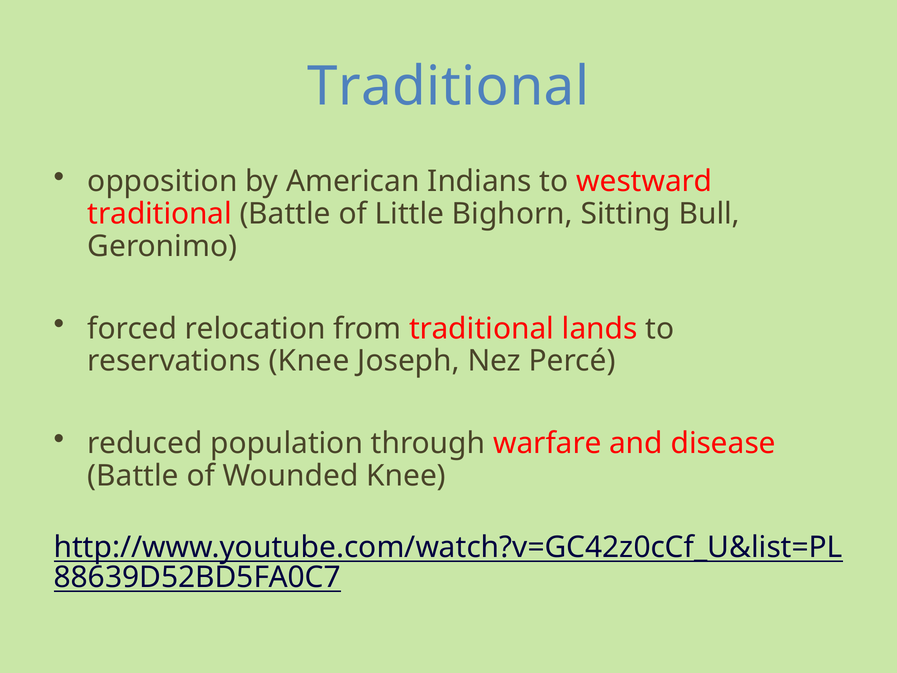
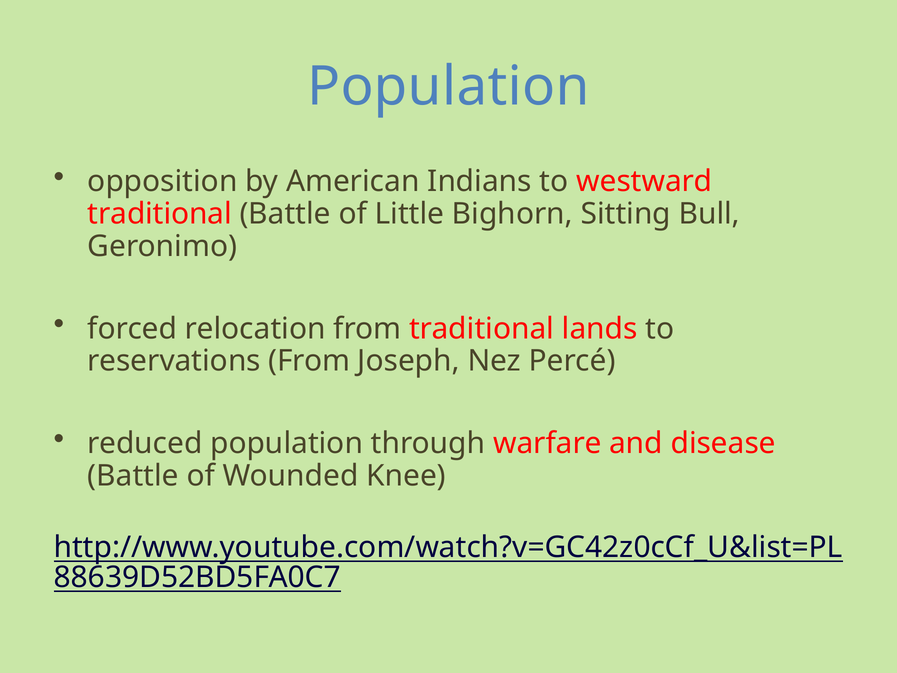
Traditional at (448, 87): Traditional -> Population
reservations Knee: Knee -> From
